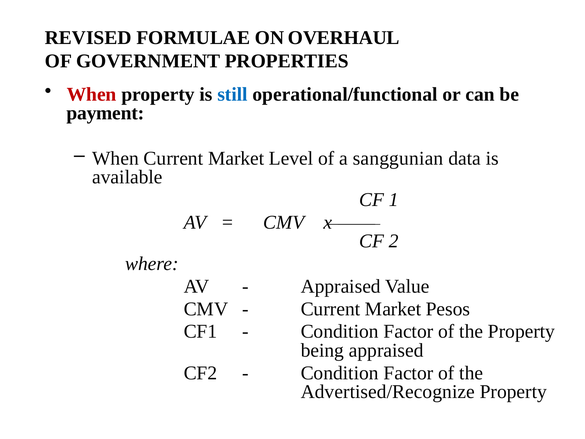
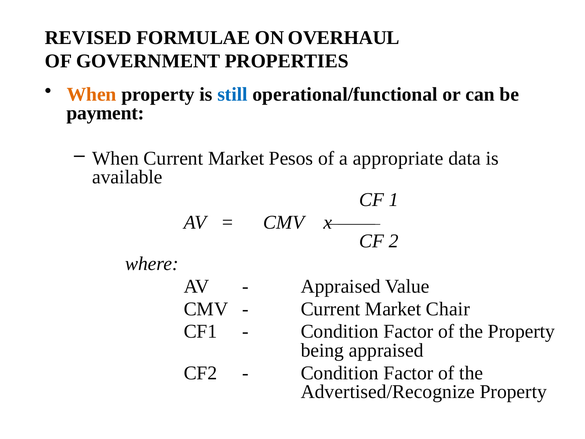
When at (92, 94) colour: red -> orange
Level: Level -> Pesos
sanggunian: sanggunian -> appropriate
Pesos: Pesos -> Chair
